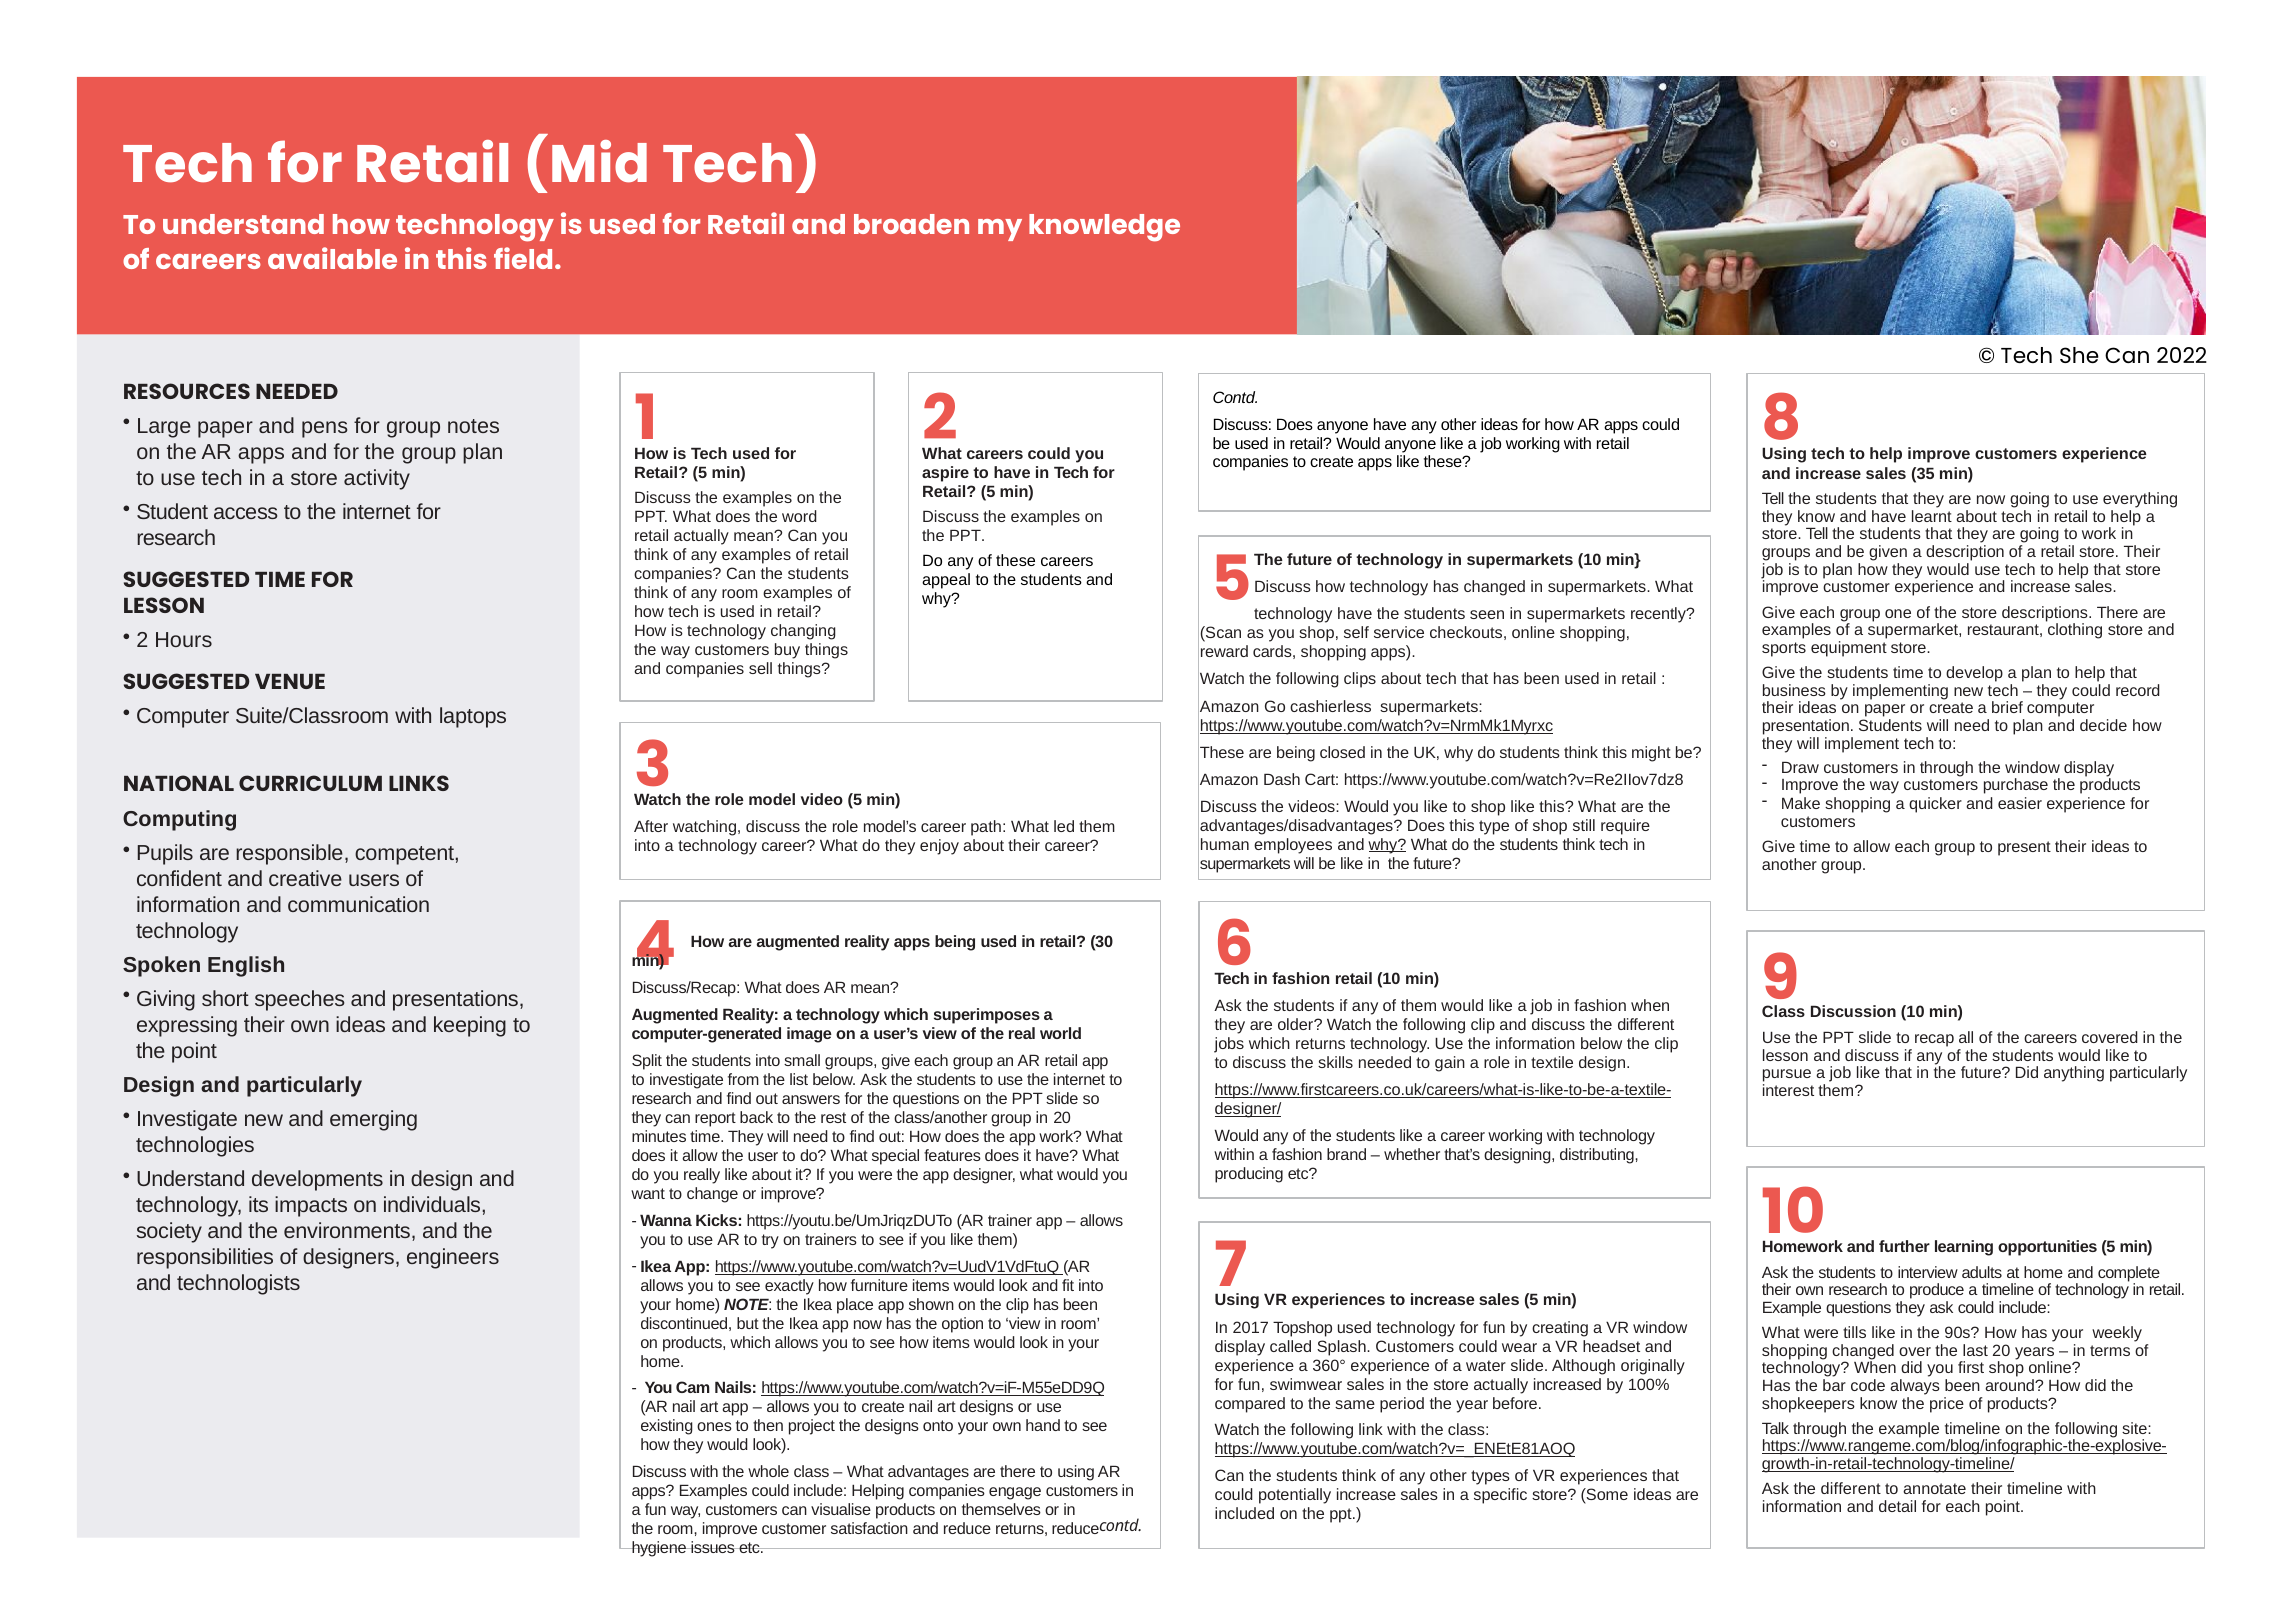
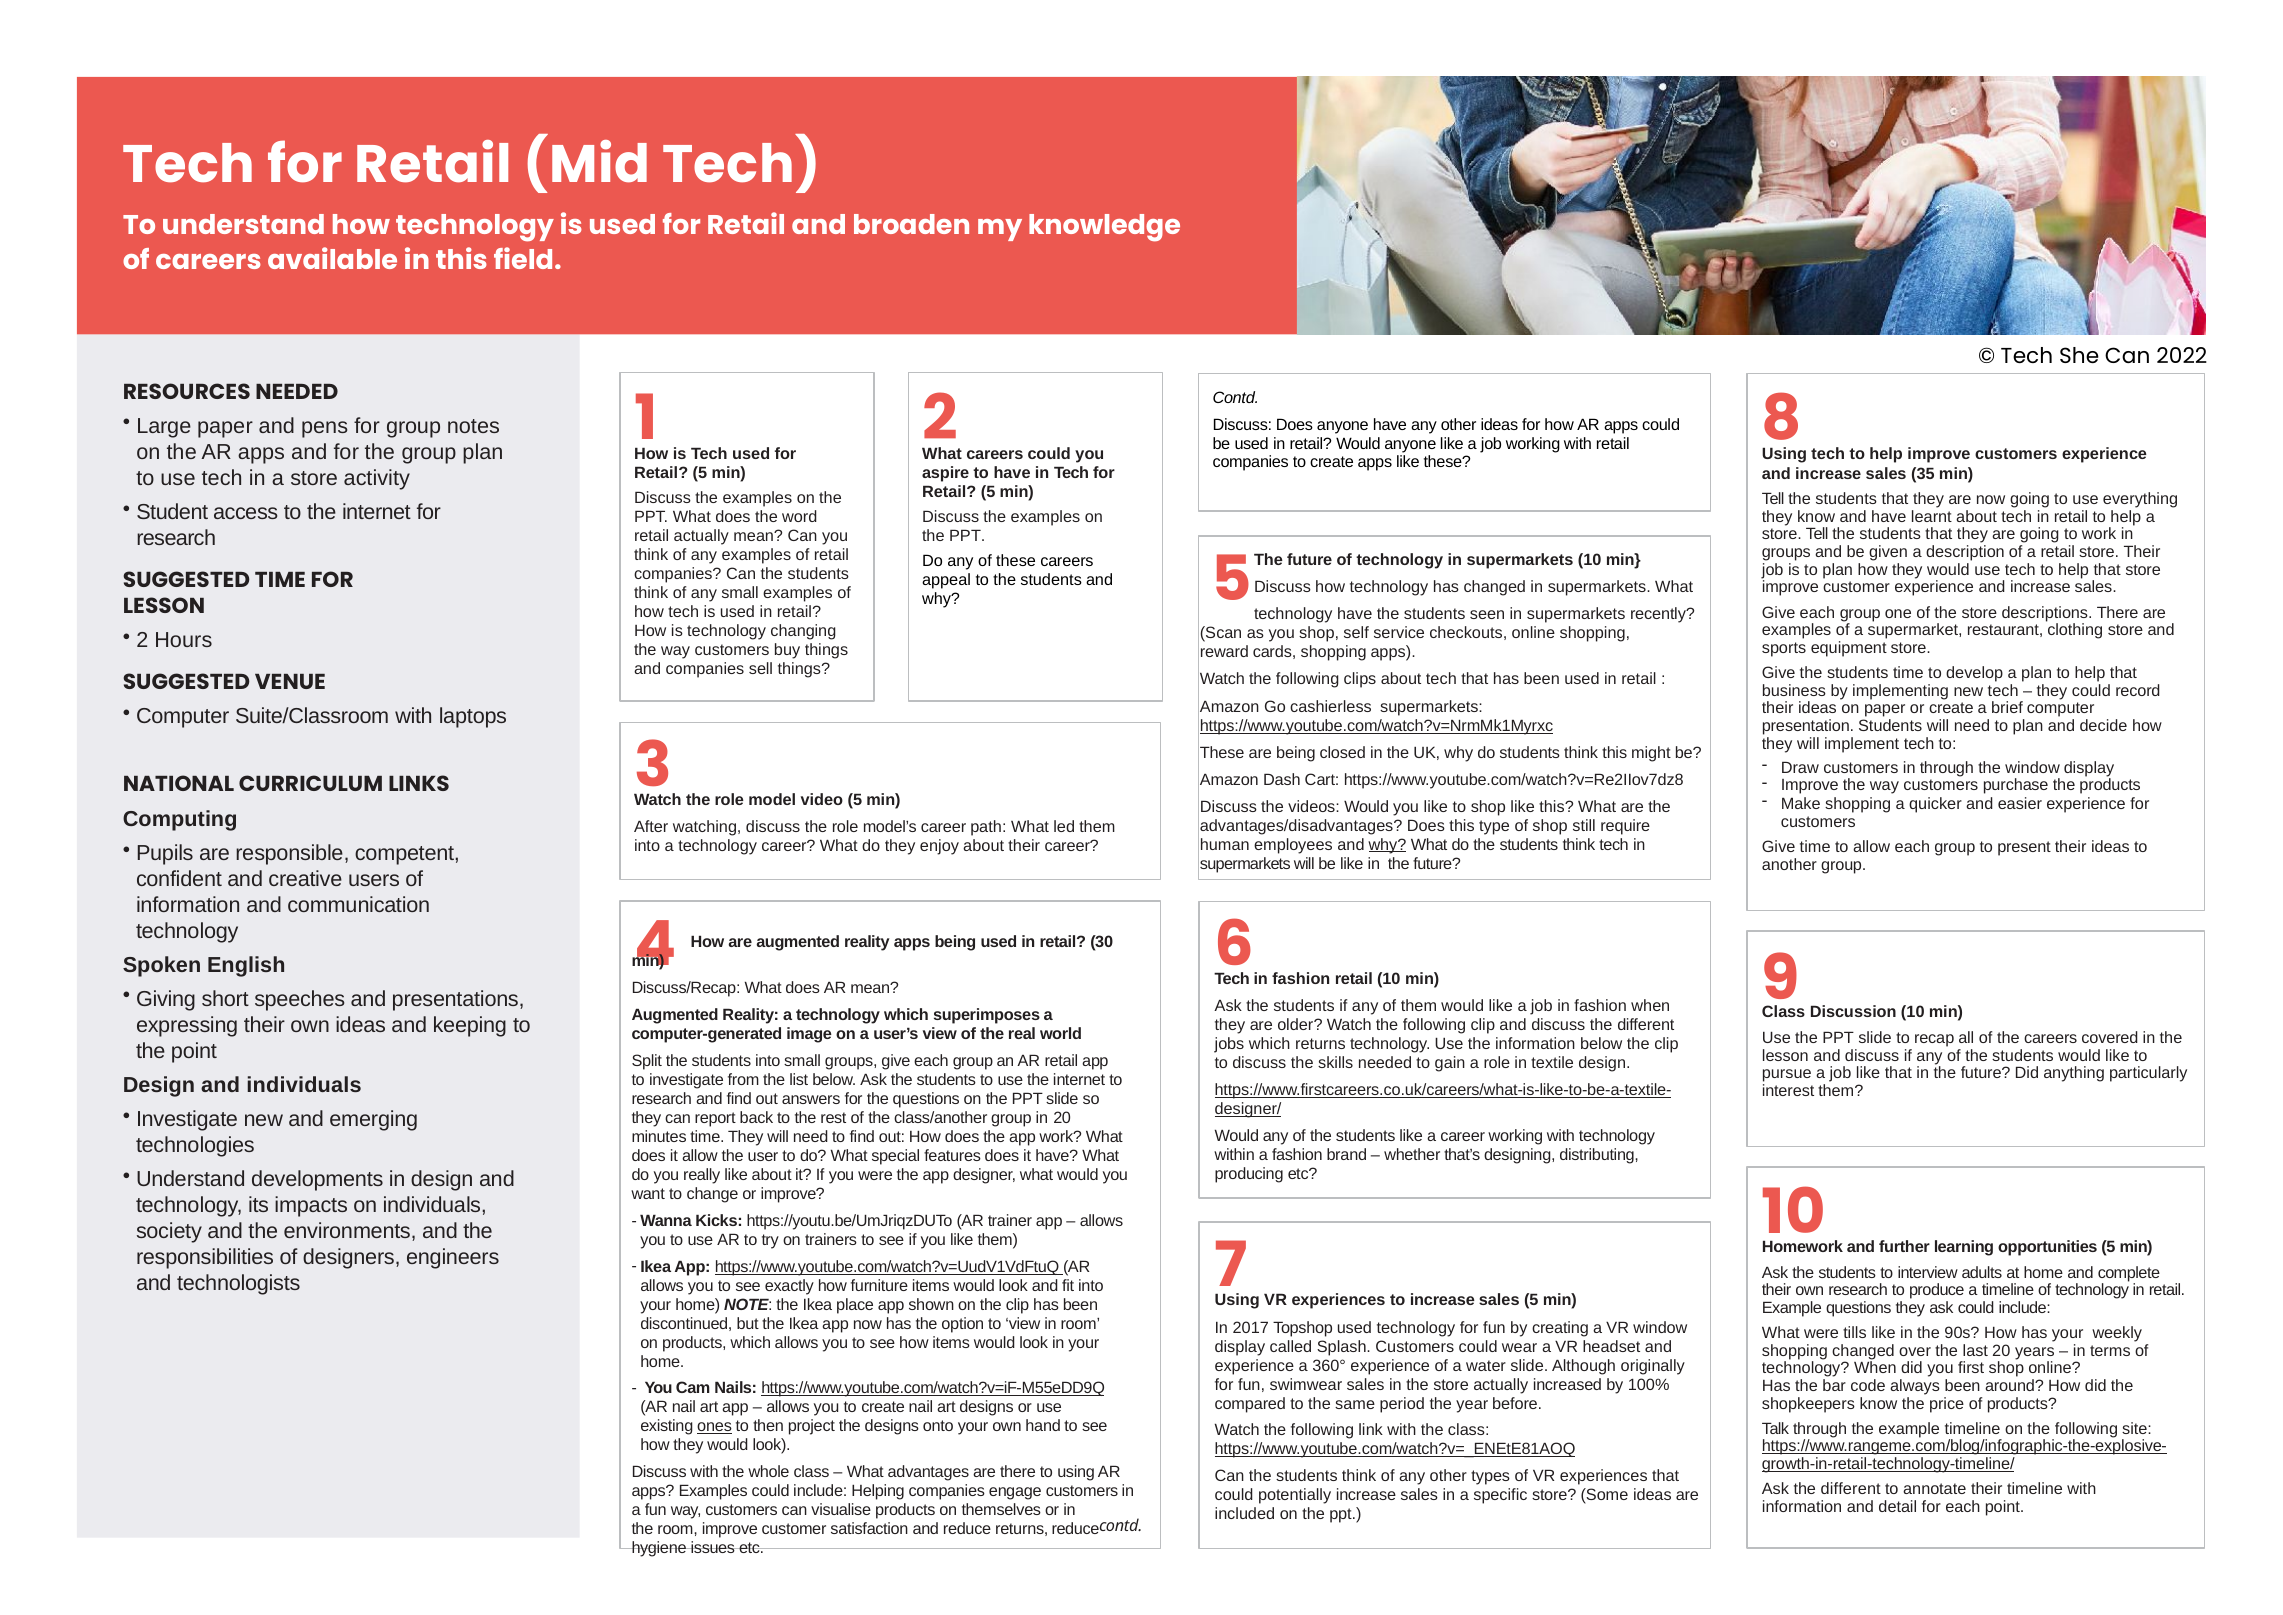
any room: room -> small
and particularly: particularly -> individuals
ones underline: none -> present
